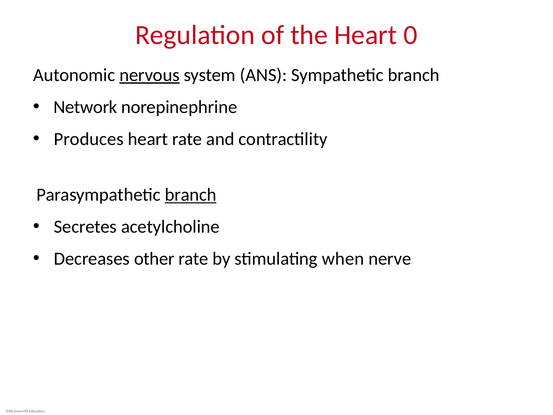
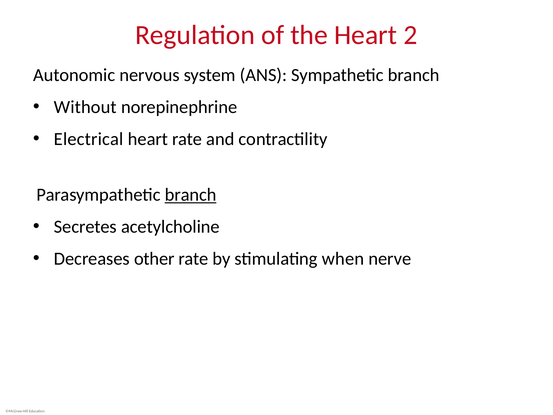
0: 0 -> 2
nervous underline: present -> none
Network: Network -> Without
Produces: Produces -> Electrical
